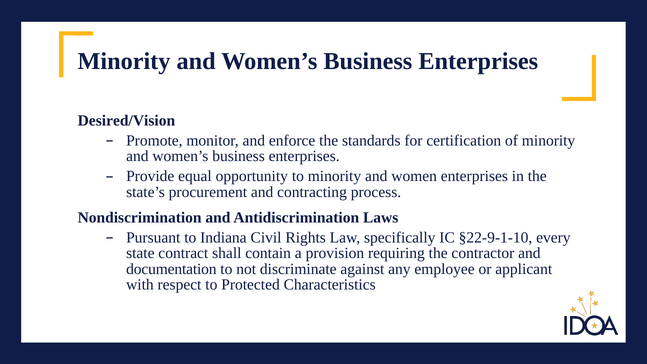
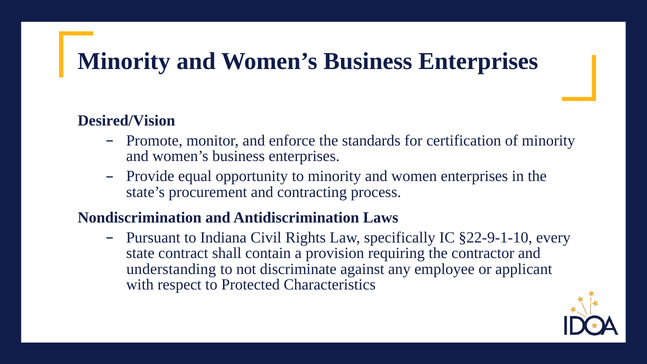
documentation: documentation -> understanding
